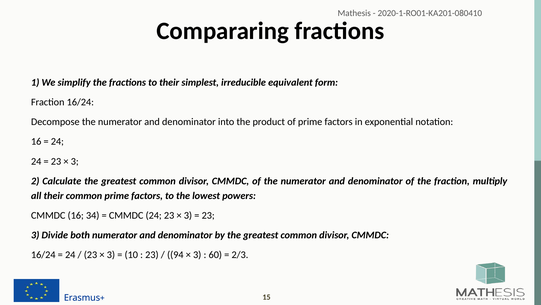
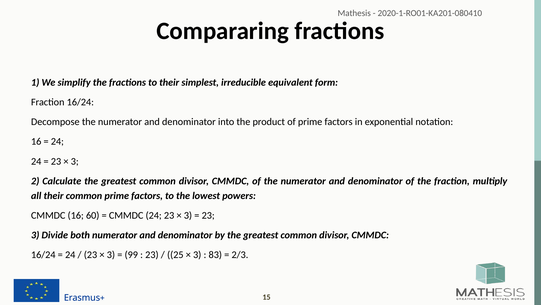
34: 34 -> 60
10: 10 -> 99
94: 94 -> 25
60: 60 -> 83
